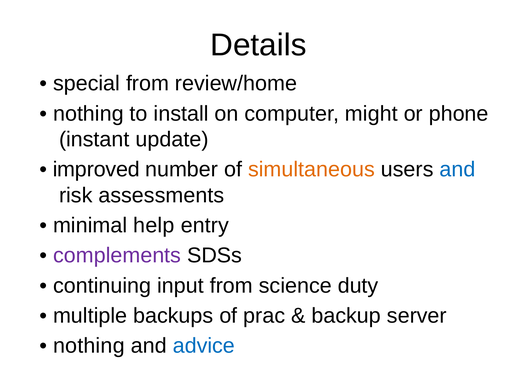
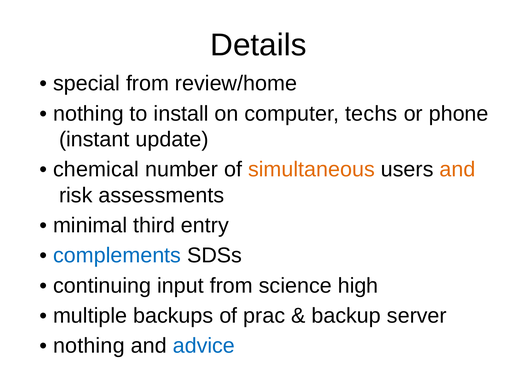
might: might -> techs
improved: improved -> chemical
and at (457, 170) colour: blue -> orange
help: help -> third
complements colour: purple -> blue
duty: duty -> high
